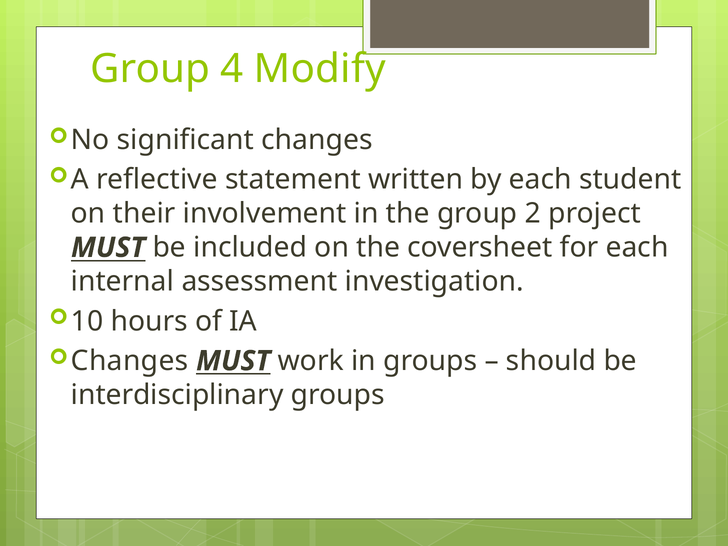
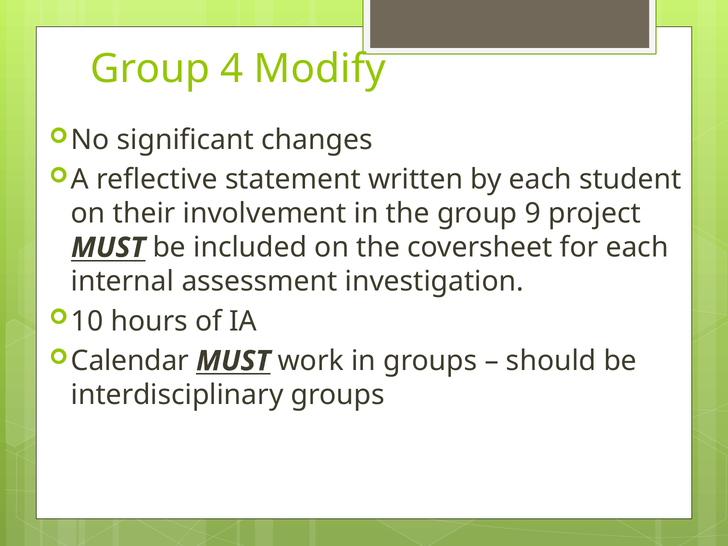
2: 2 -> 9
Changes at (130, 361): Changes -> Calendar
